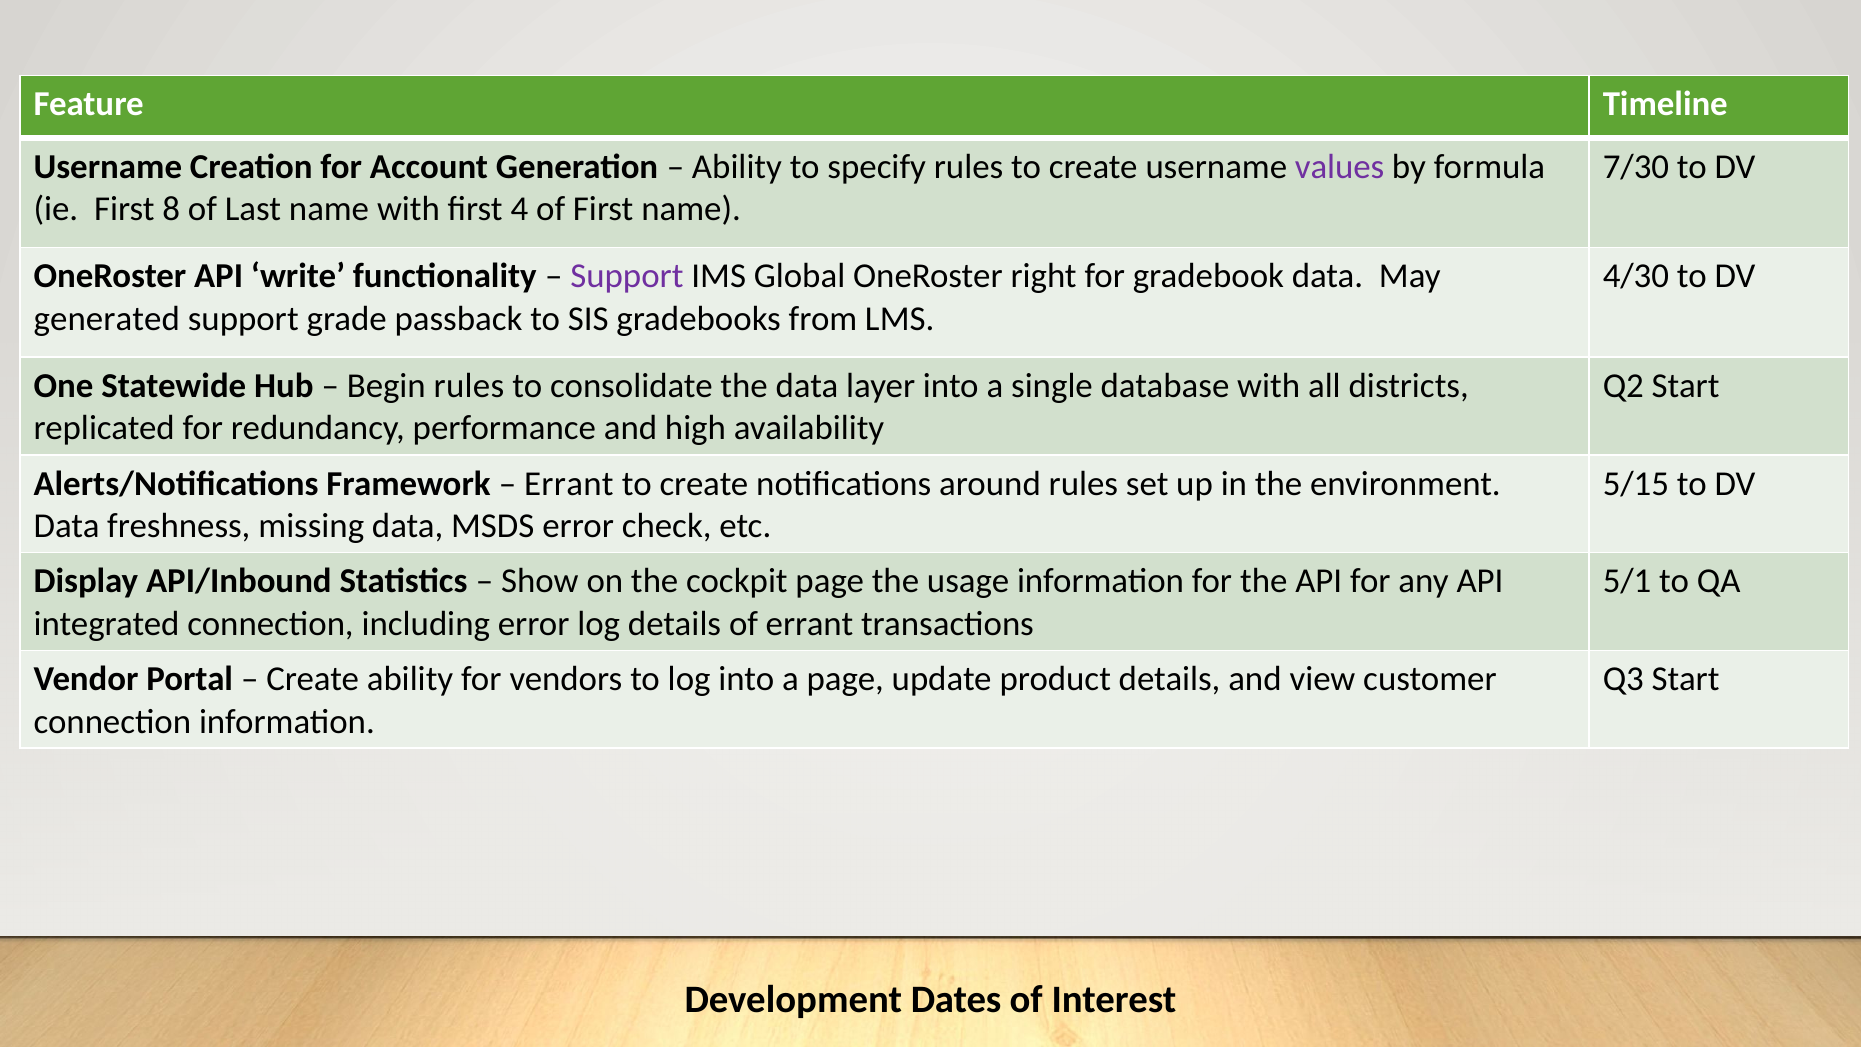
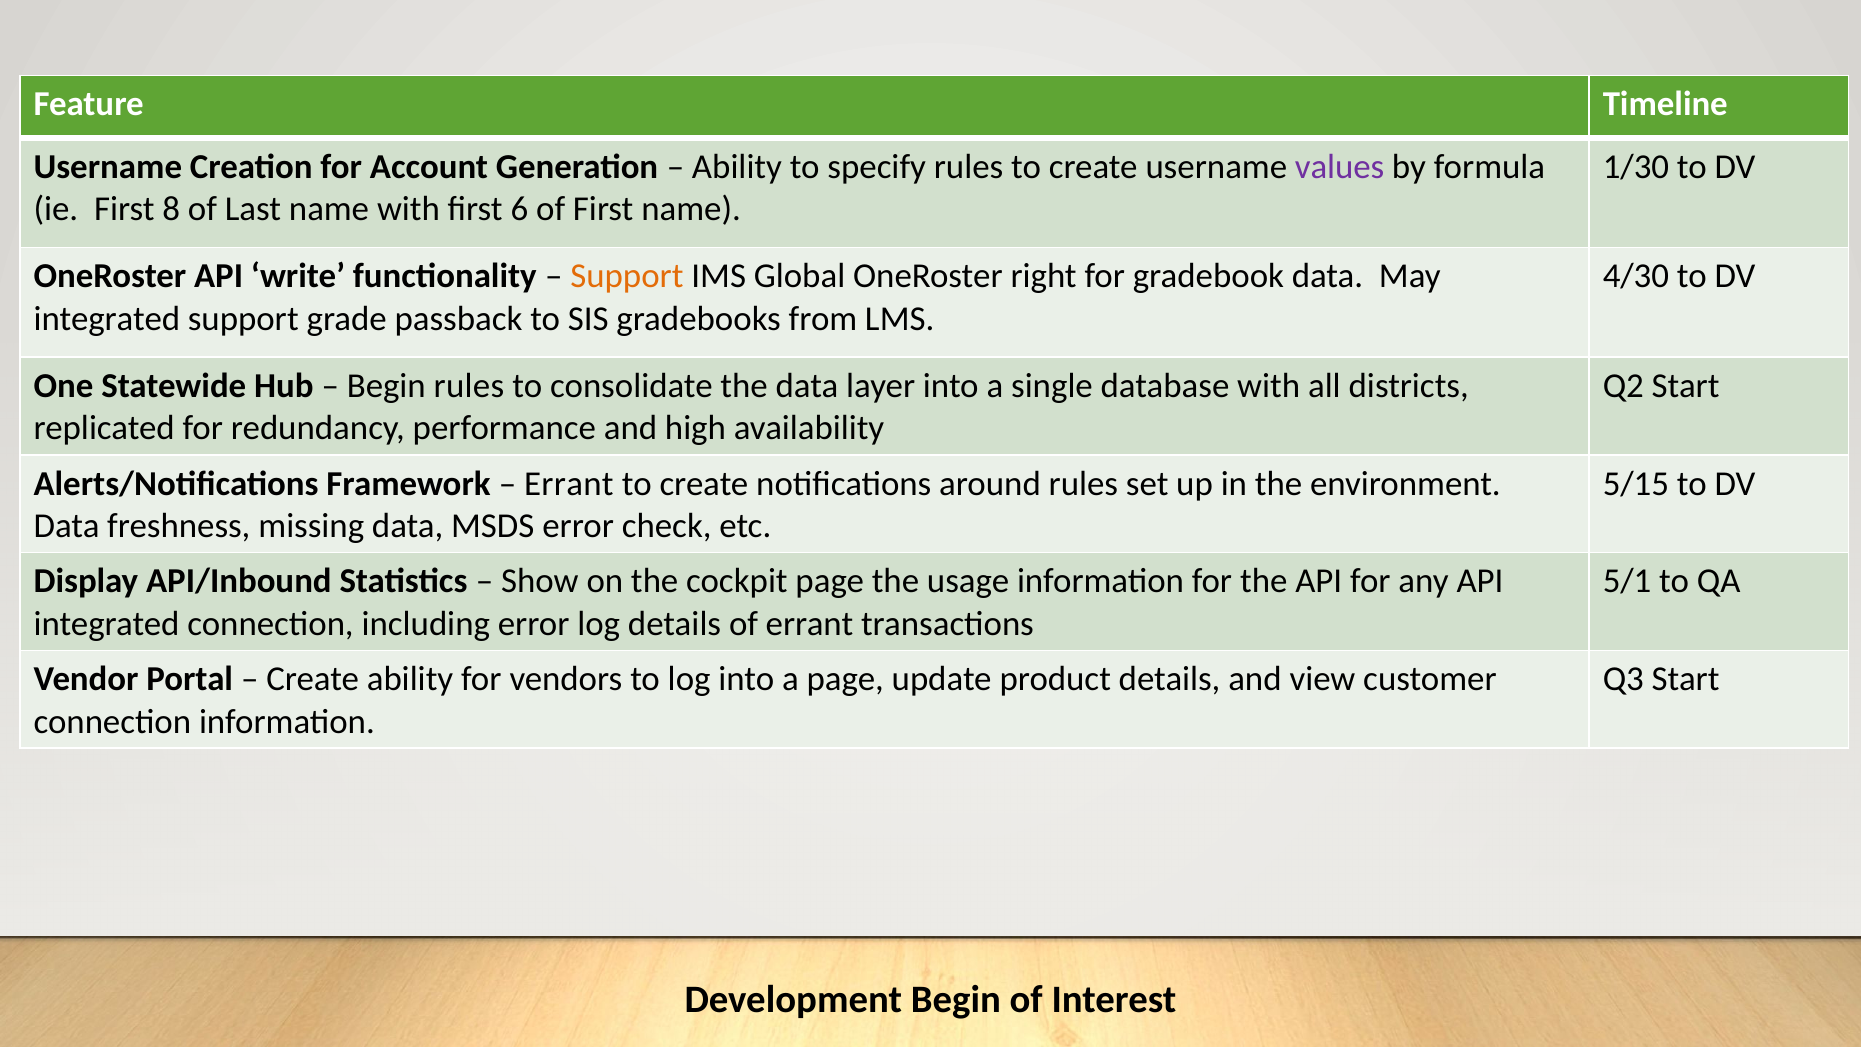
7/30: 7/30 -> 1/30
4: 4 -> 6
Support at (627, 276) colour: purple -> orange
generated at (107, 319): generated -> integrated
Development Dates: Dates -> Begin
